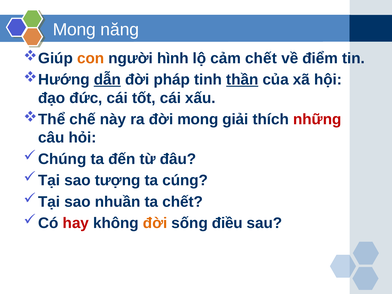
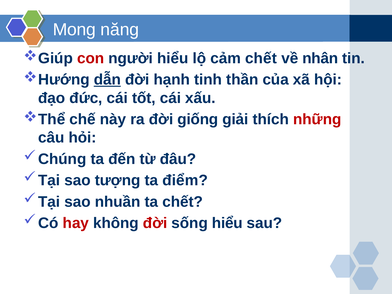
con colour: orange -> red
người hình: hình -> hiểu
điểm: điểm -> nhân
pháp: pháp -> hạnh
thần underline: present -> none
đời mong: mong -> giống
cúng: cúng -> điểm
đời at (155, 223) colour: orange -> red
sống điều: điều -> hiểu
